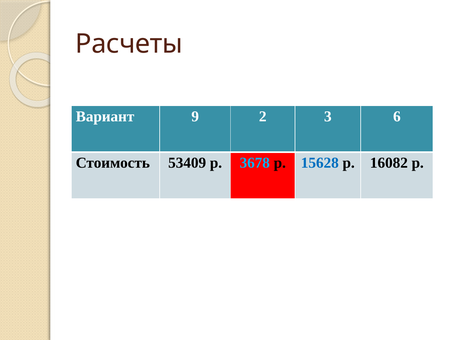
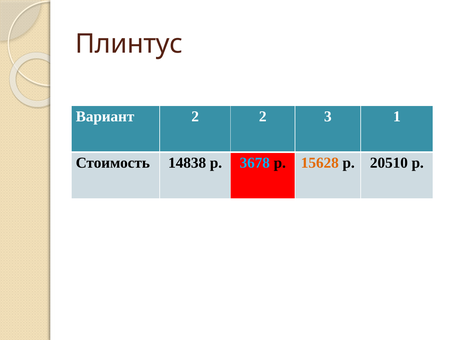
Расчеты: Расчеты -> Плинтус
Вариант 9: 9 -> 2
6: 6 -> 1
53409: 53409 -> 14838
15628 colour: blue -> orange
16082: 16082 -> 20510
